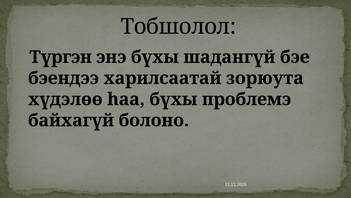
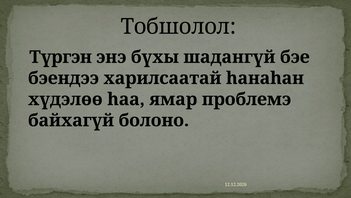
зорюута: зорюута -> һанаһан
һаа бүхы: бүхы -> ямар
